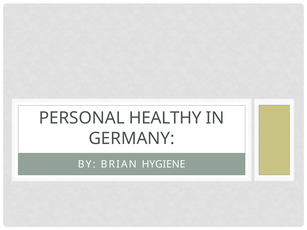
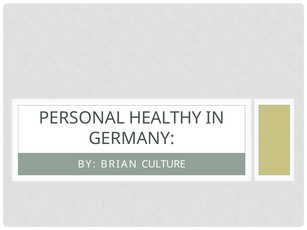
HYGIENE: HYGIENE -> CULTURE
